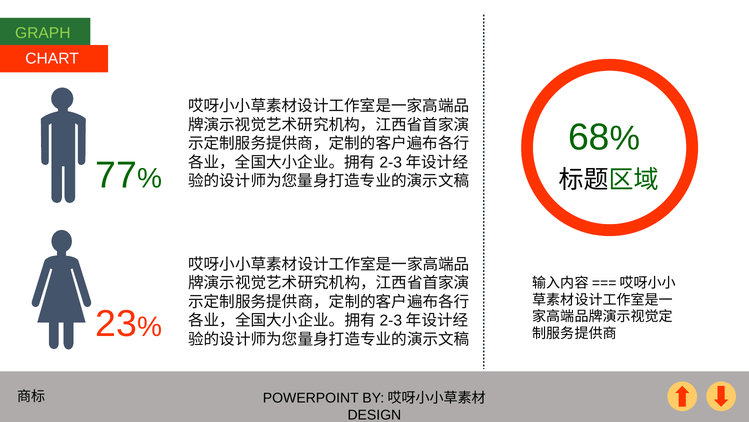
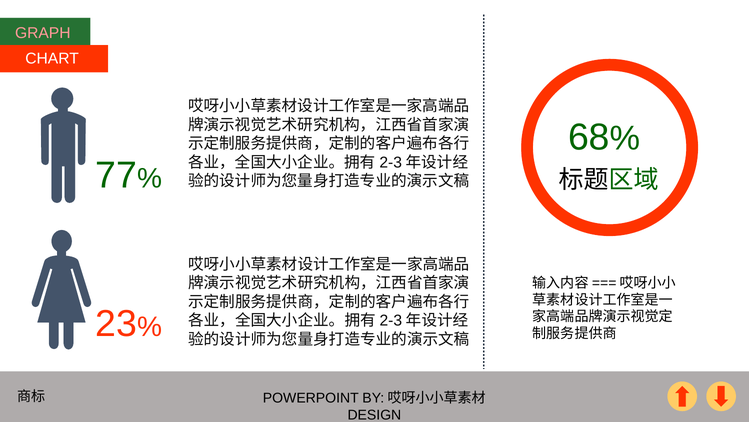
GRAPH colour: light green -> pink
